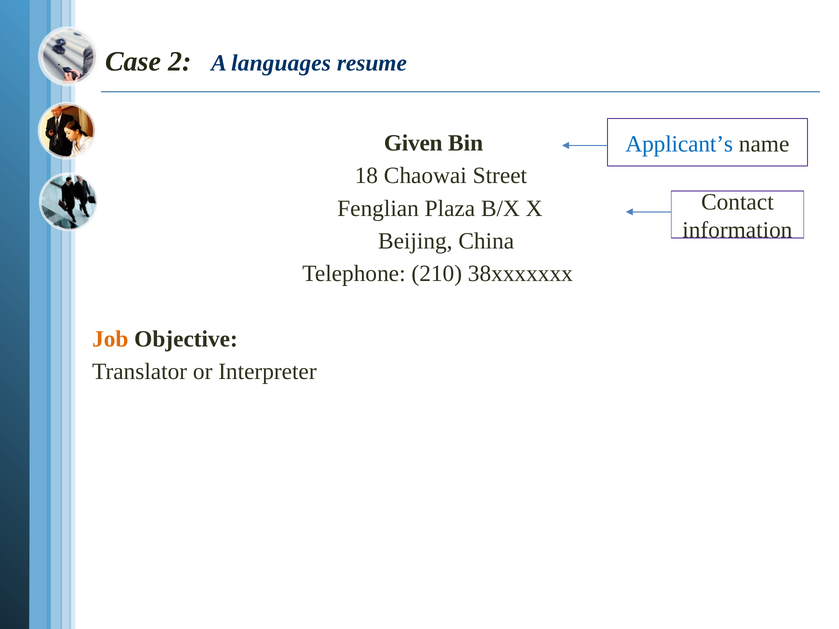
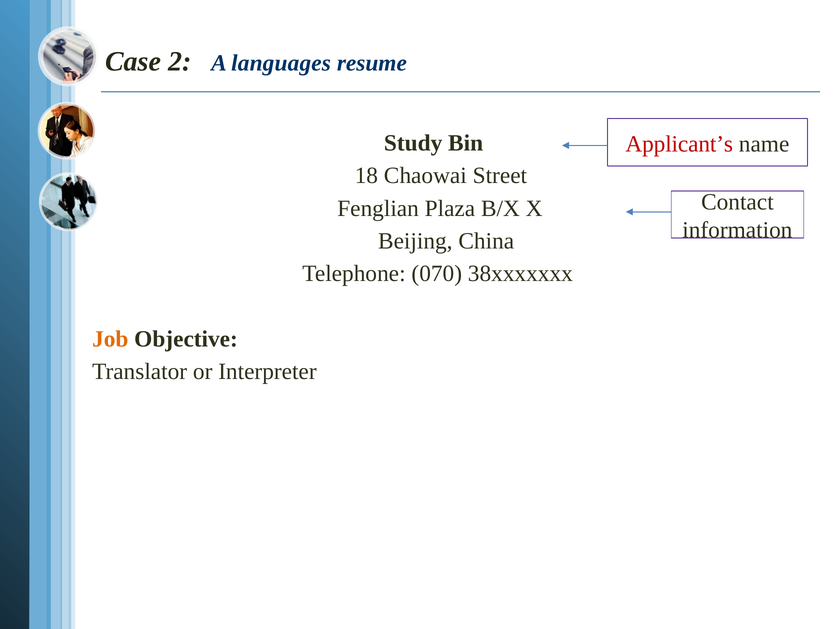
Given: Given -> Study
Applicant’s colour: blue -> red
210: 210 -> 070
